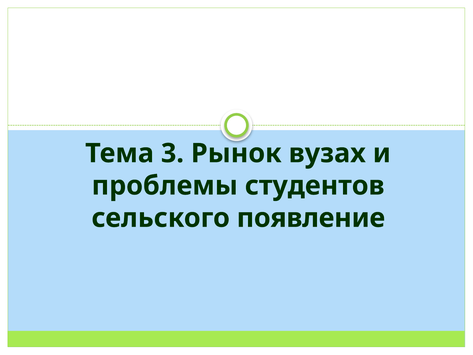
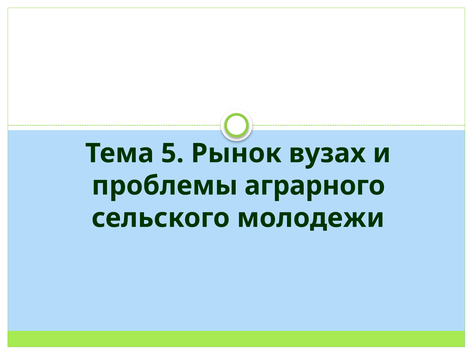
3: 3 -> 5
студентов: студентов -> аграрного
появление: появление -> молодежи
